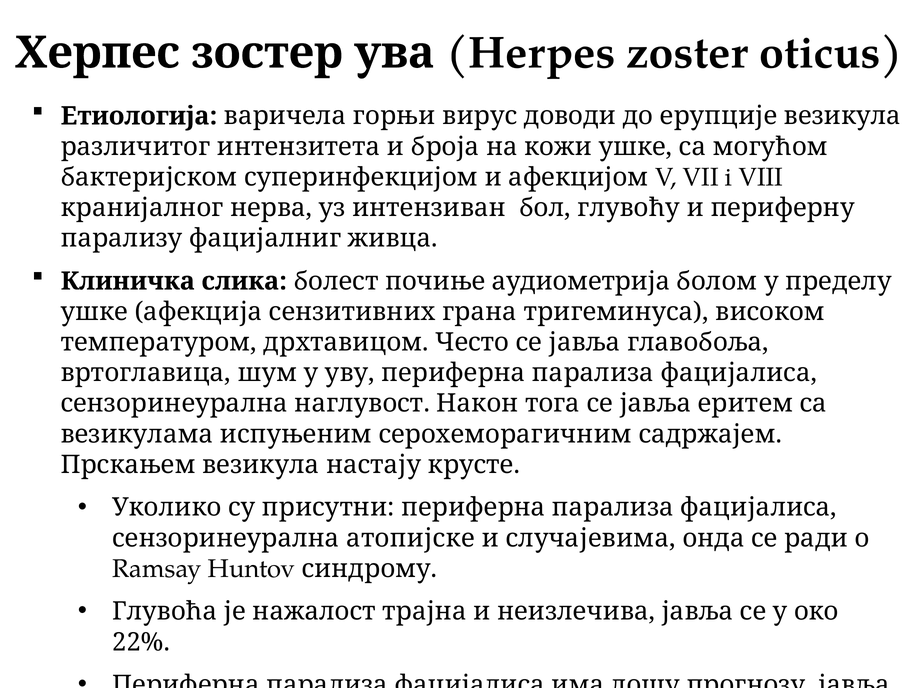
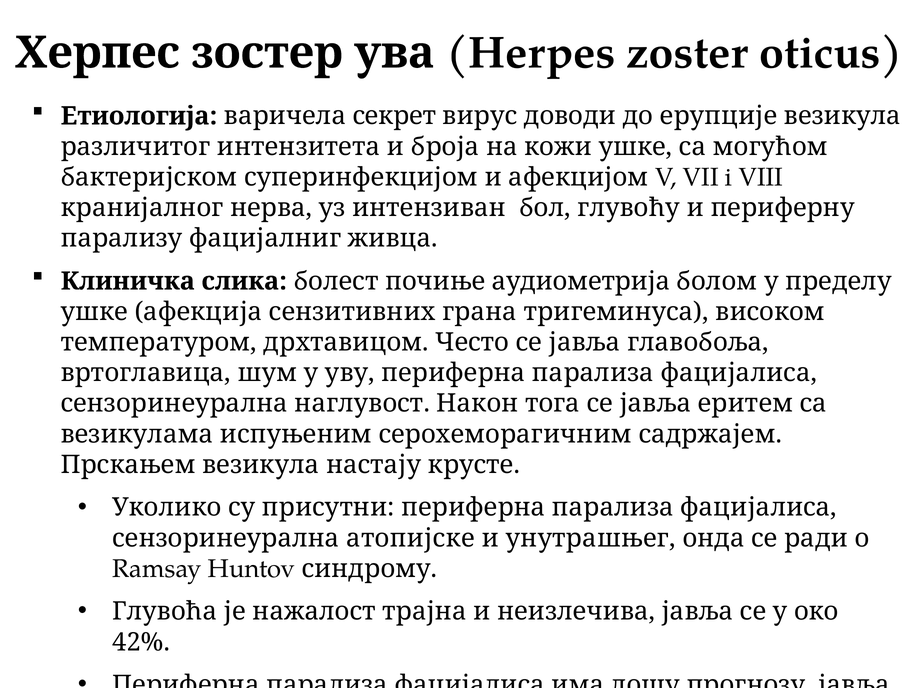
горњи: горњи -> секрет
случајевима: случајевима -> унутрашњег
22%: 22% -> 42%
